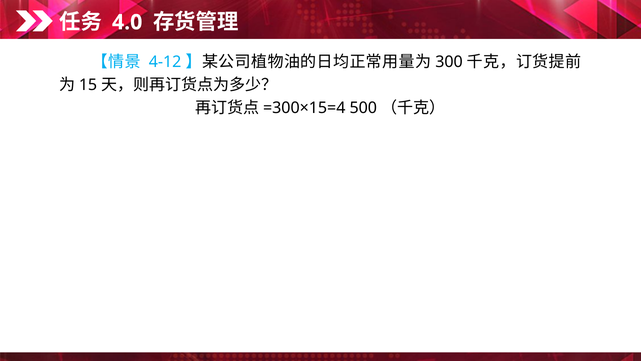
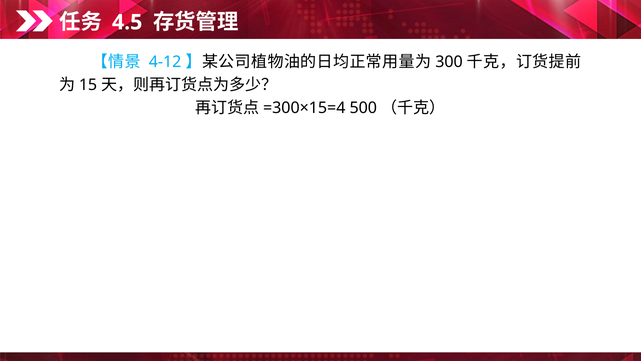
4.0: 4.0 -> 4.5
